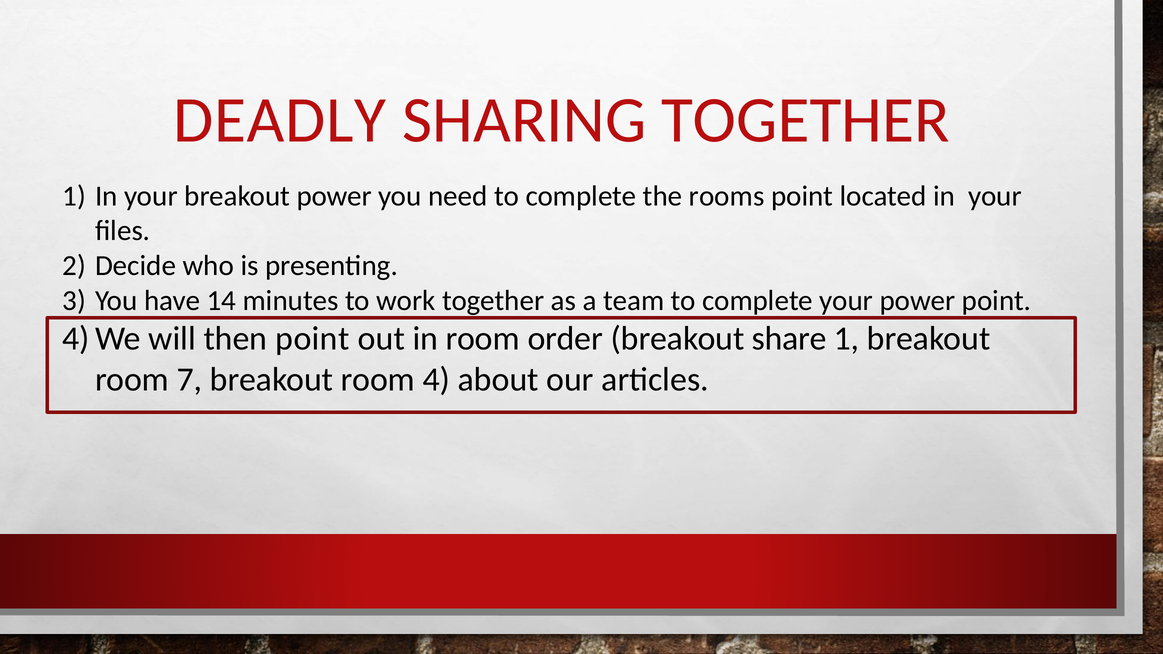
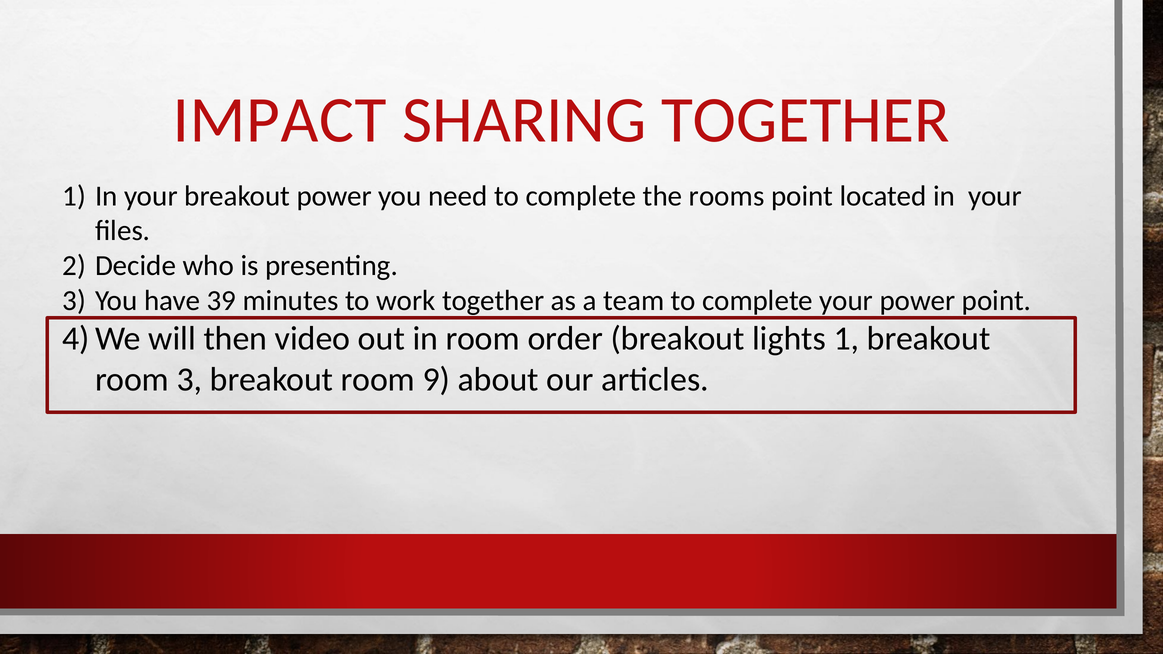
DEADLY: DEADLY -> IMPACT
14: 14 -> 39
then point: point -> video
share: share -> lights
room 7: 7 -> 3
4: 4 -> 9
